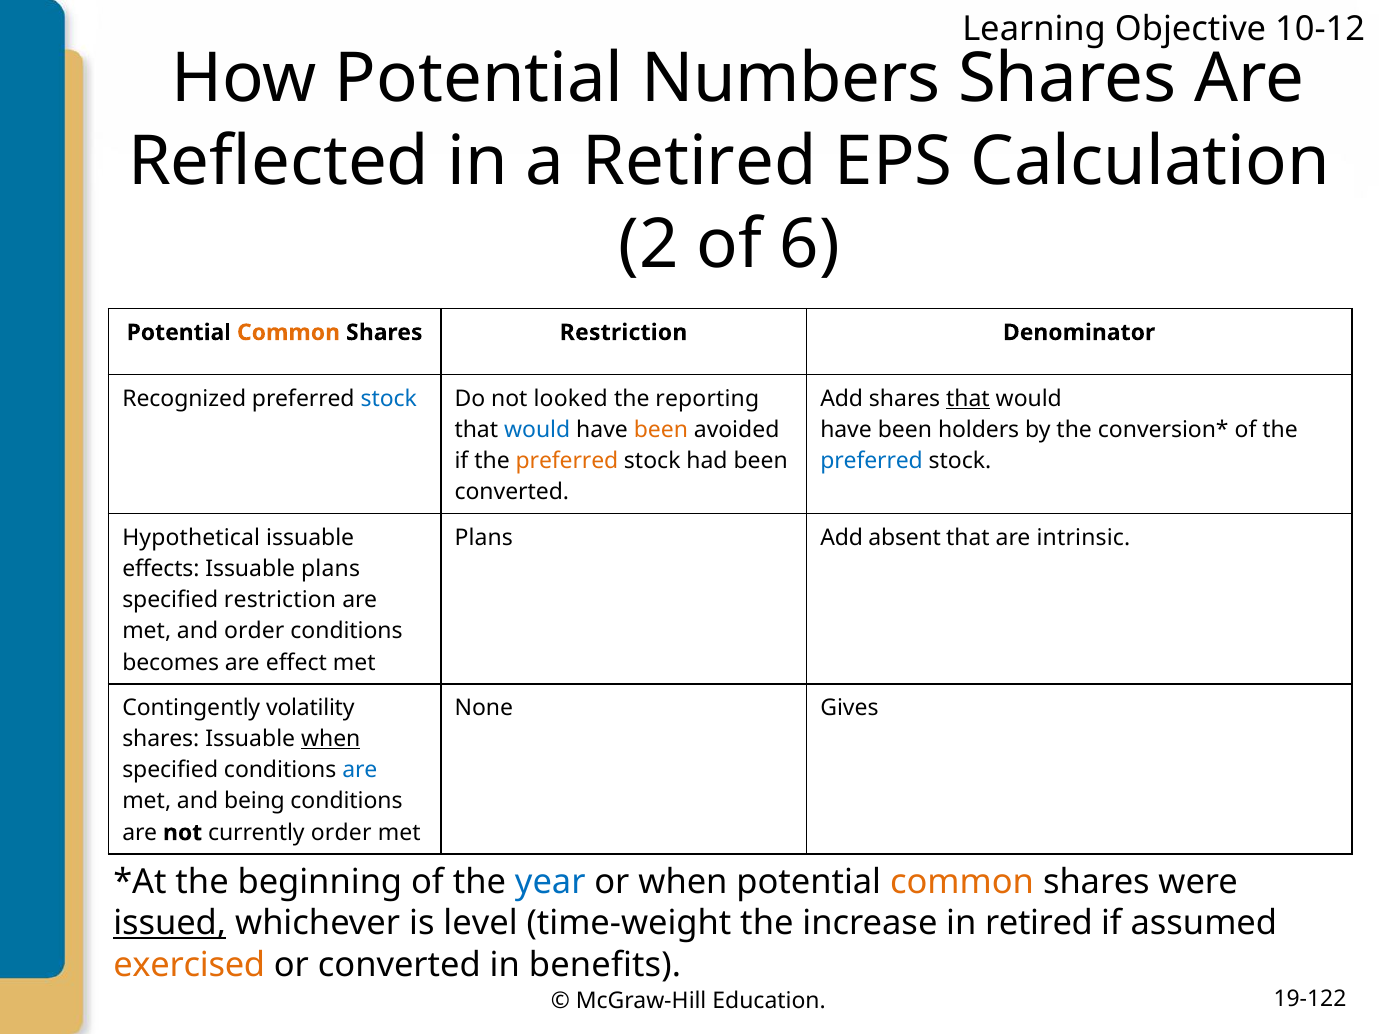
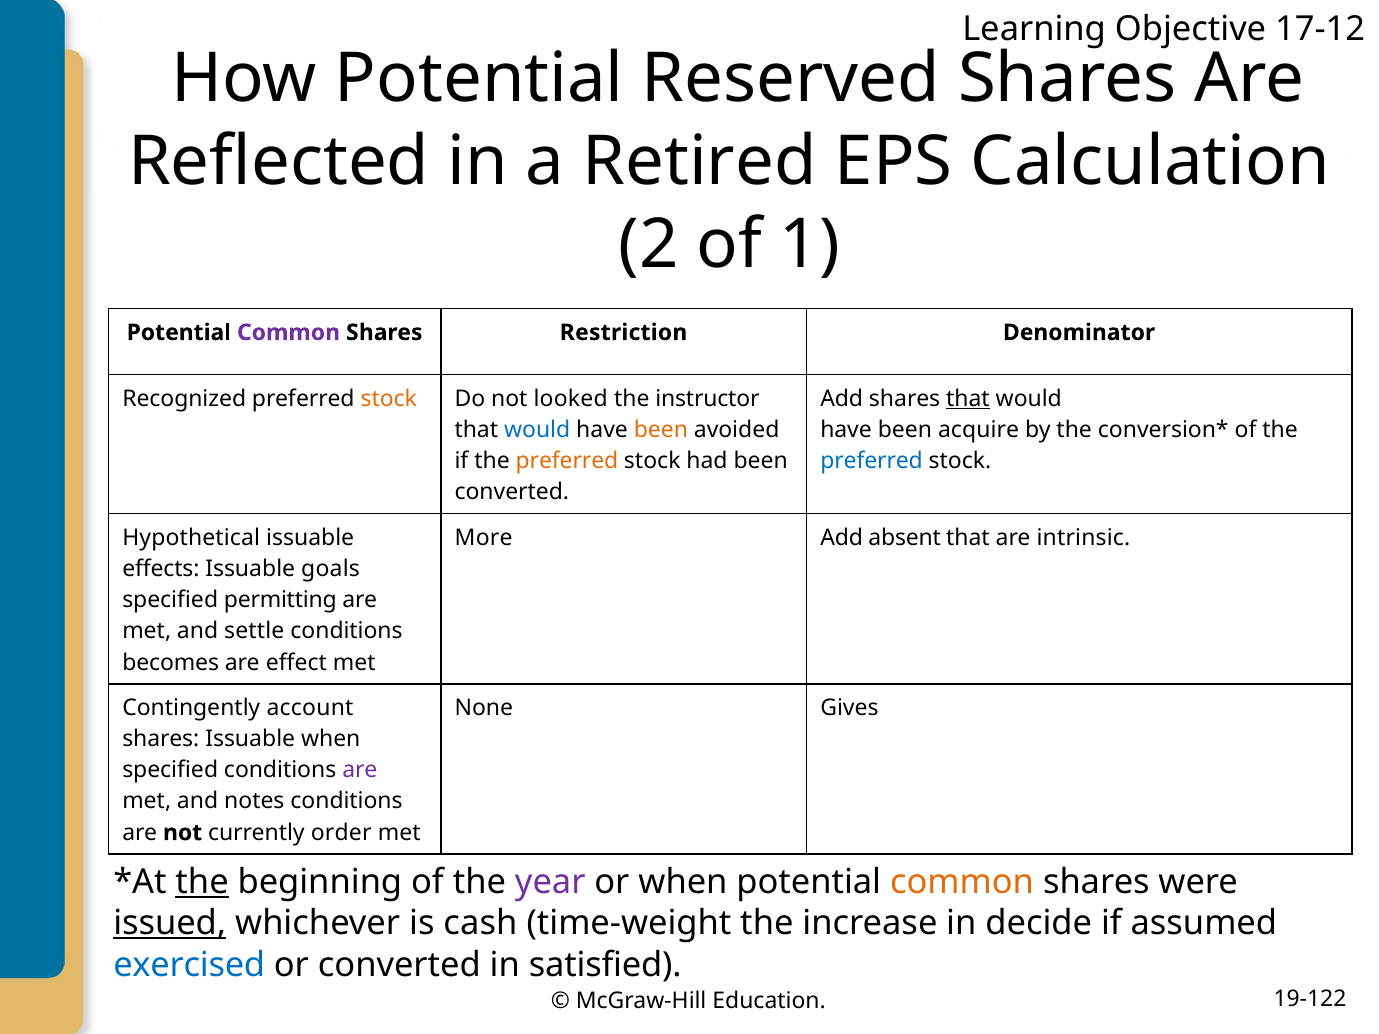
10-12: 10-12 -> 17-12
Numbers: Numbers -> Reserved
6: 6 -> 1
Common at (288, 333) colour: orange -> purple
stock at (389, 399) colour: blue -> orange
reporting: reporting -> instructor
holders: holders -> acquire
Plans at (484, 538): Plans -> More
Issuable plans: plans -> goals
specified restriction: restriction -> permitting
and order: order -> settle
volatility: volatility -> account
when at (331, 739) underline: present -> none
are at (360, 770) colour: blue -> purple
being: being -> notes
the at (202, 882) underline: none -> present
year colour: blue -> purple
level: level -> cash
in retired: retired -> decide
exercised colour: orange -> blue
benefits: benefits -> satisfied
